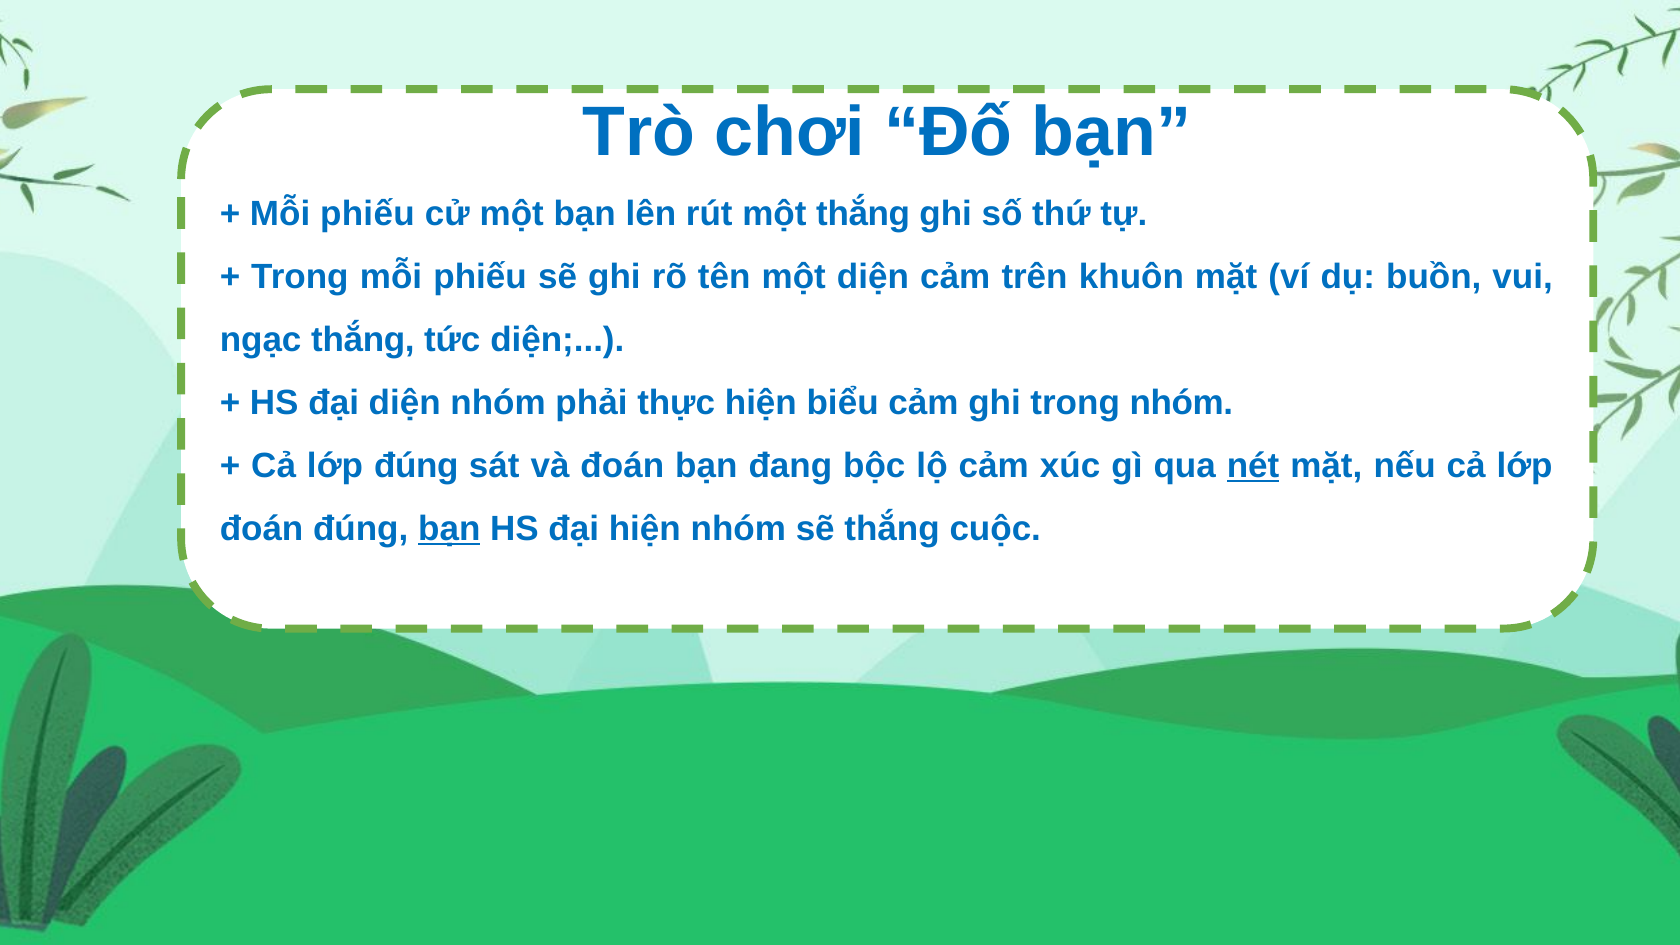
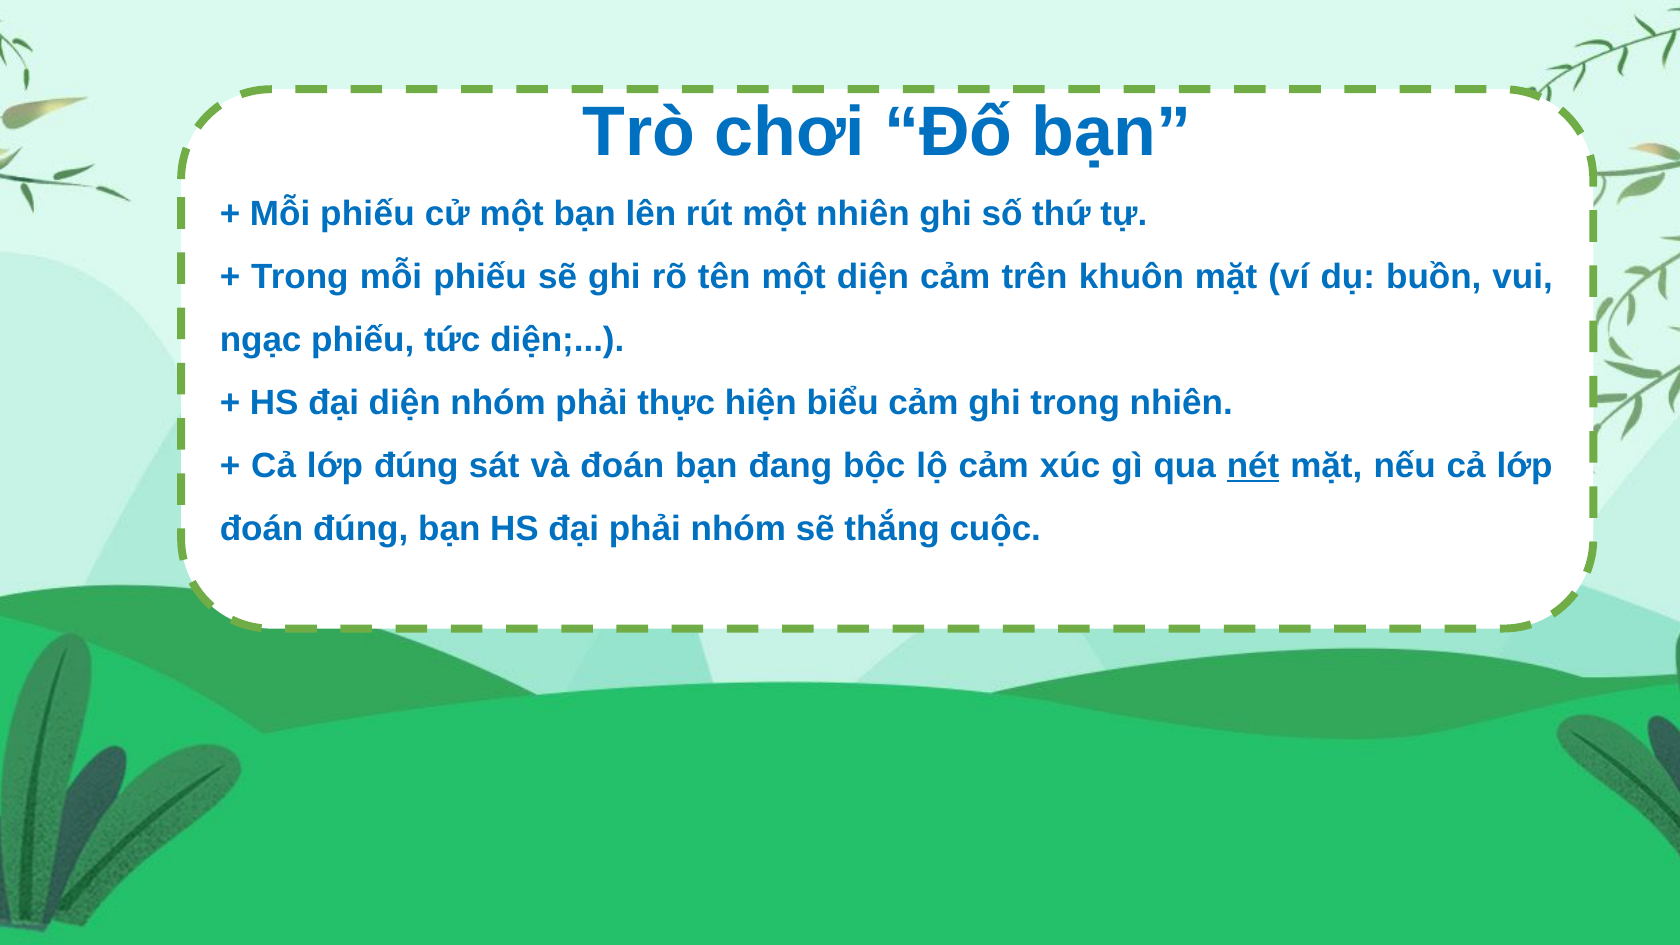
một thắng: thắng -> nhiên
ngạc thắng: thắng -> phiếu
trong nhóm: nhóm -> nhiên
bạn at (449, 529) underline: present -> none
đại hiện: hiện -> phải
